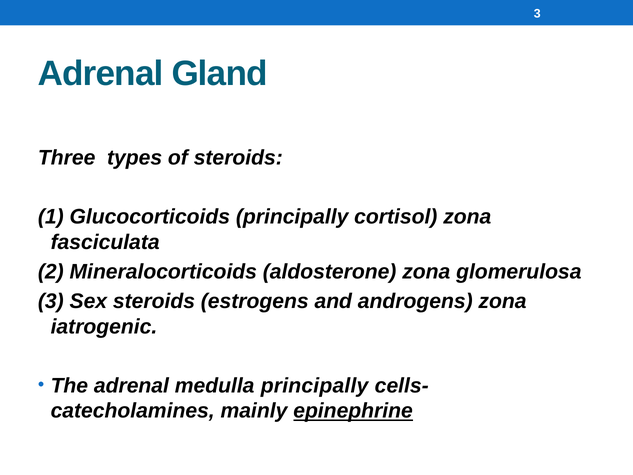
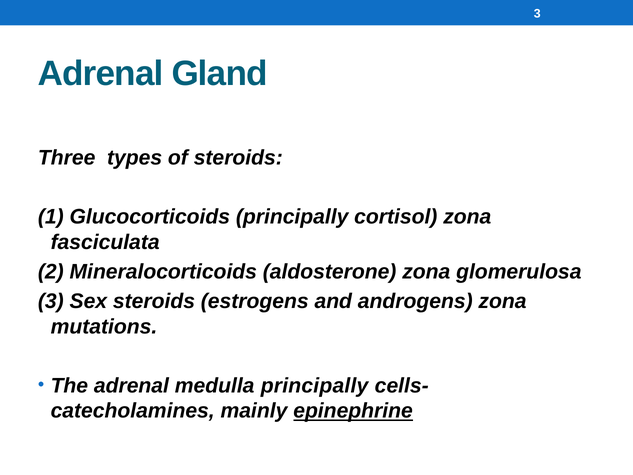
iatrogenic: iatrogenic -> mutations
